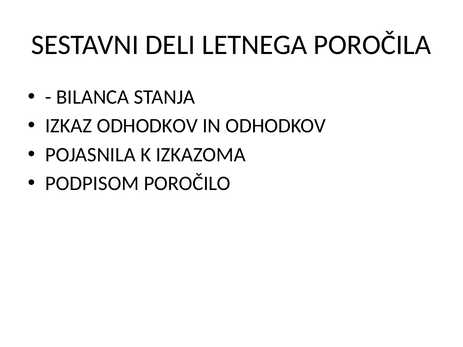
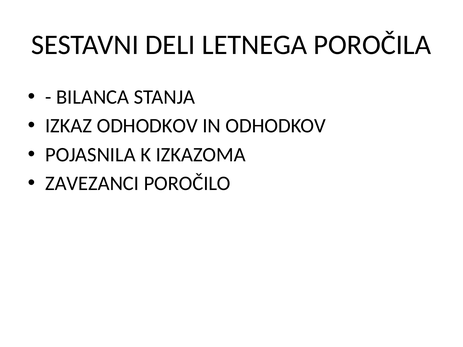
PODPISOM: PODPISOM -> ZAVEZANCI
